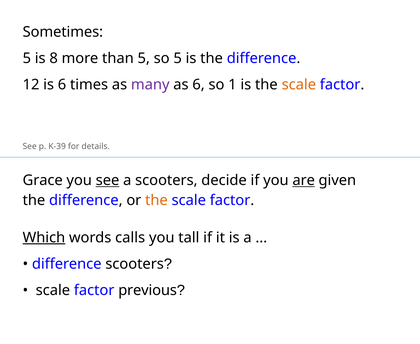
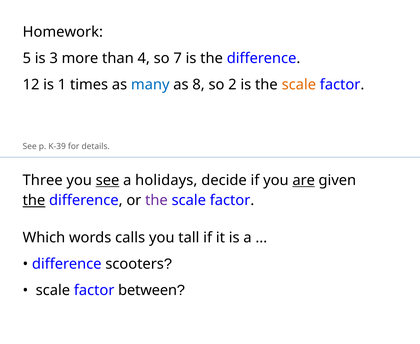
Sometimes: Sometimes -> Homework
8: 8 -> 3
than 5: 5 -> 4
so 5: 5 -> 7
is 6: 6 -> 1
many colour: purple -> blue
as 6: 6 -> 8
1: 1 -> 2
Grace: Grace -> Three
a scooters: scooters -> holidays
the at (34, 201) underline: none -> present
the at (156, 201) colour: orange -> purple
Which underline: present -> none
previous: previous -> between
